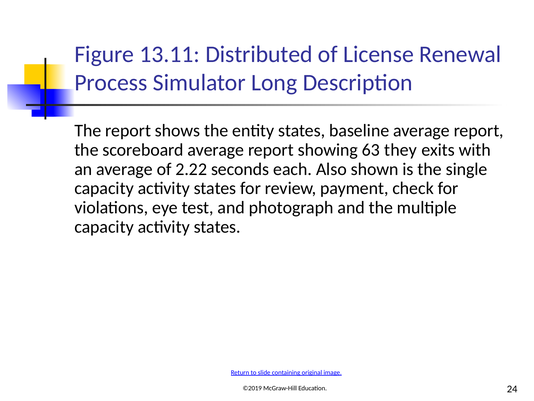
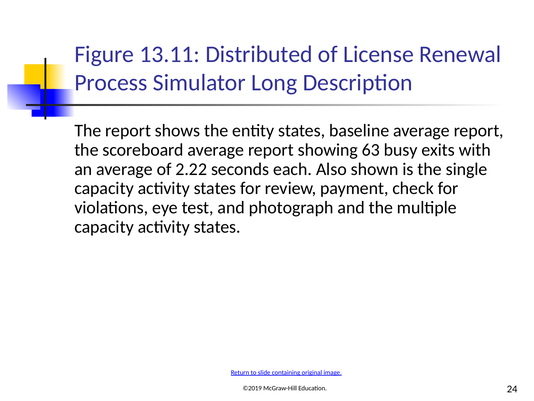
they: they -> busy
